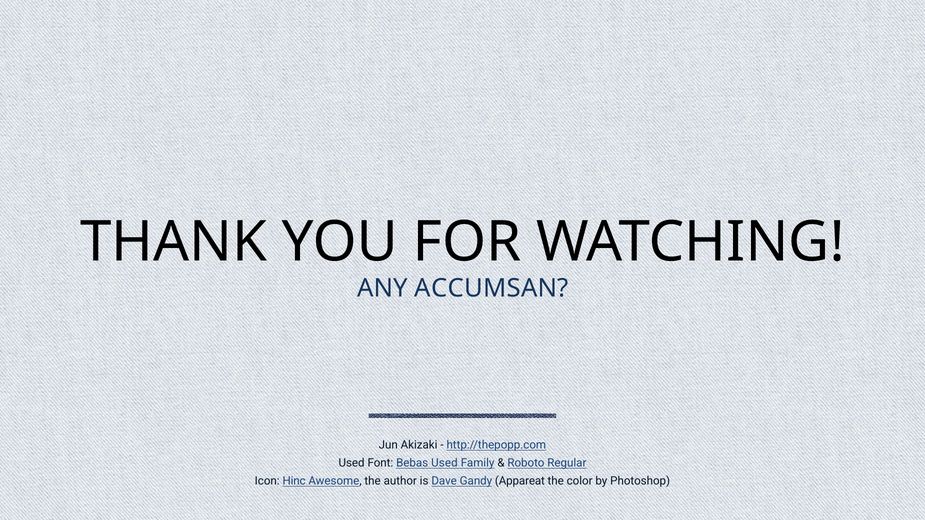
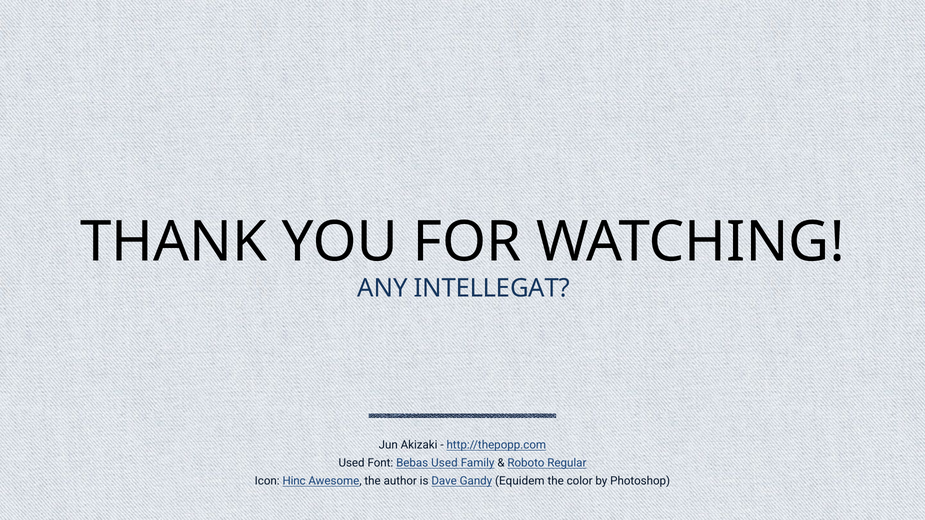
ACCUMSAN: ACCUMSAN -> INTELLEGAT
Appareat: Appareat -> Equidem
